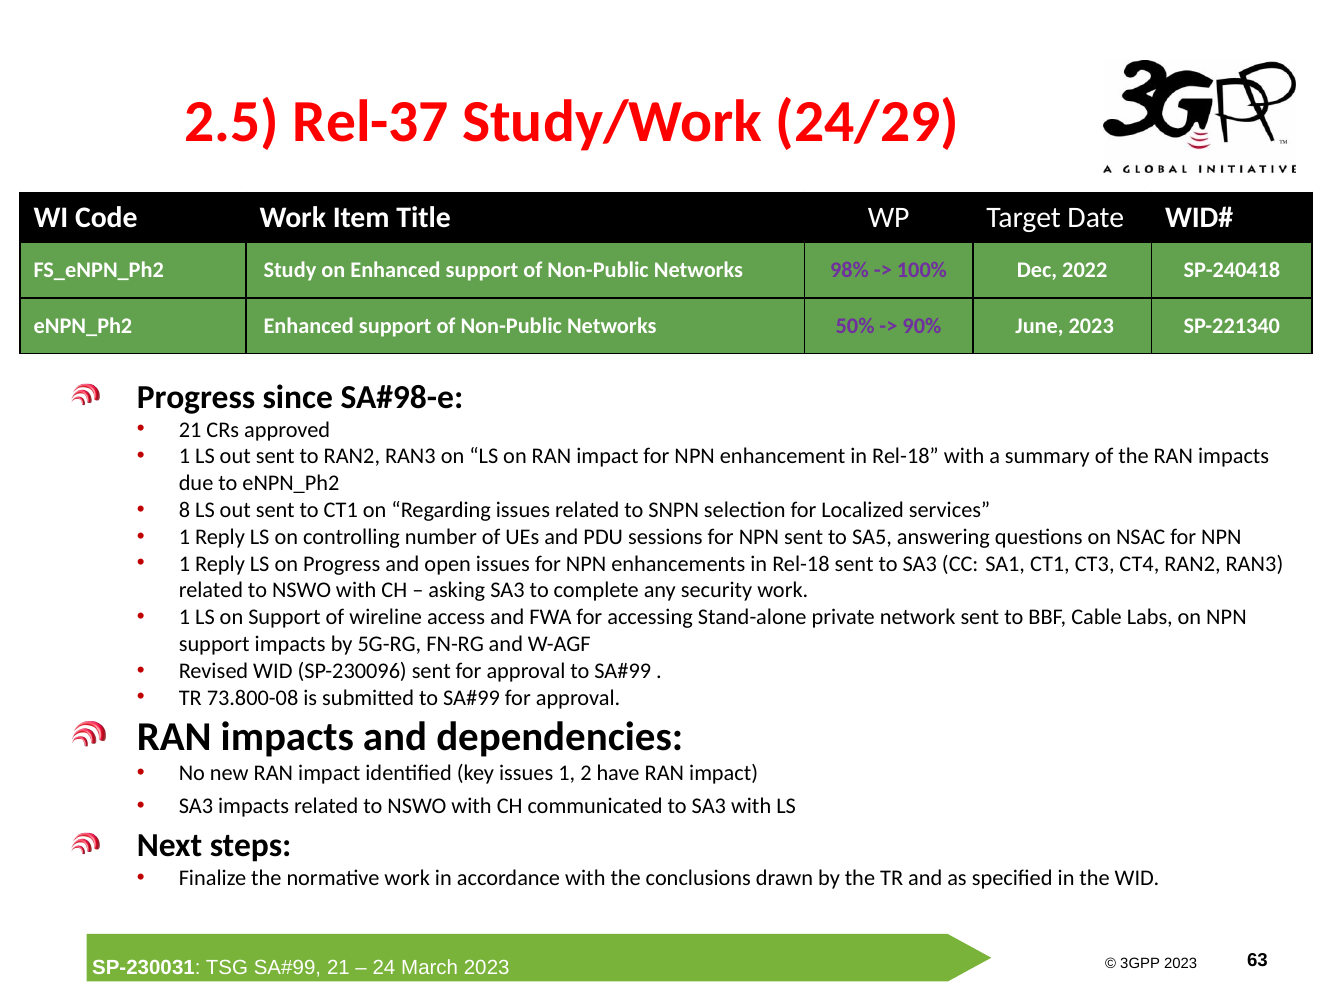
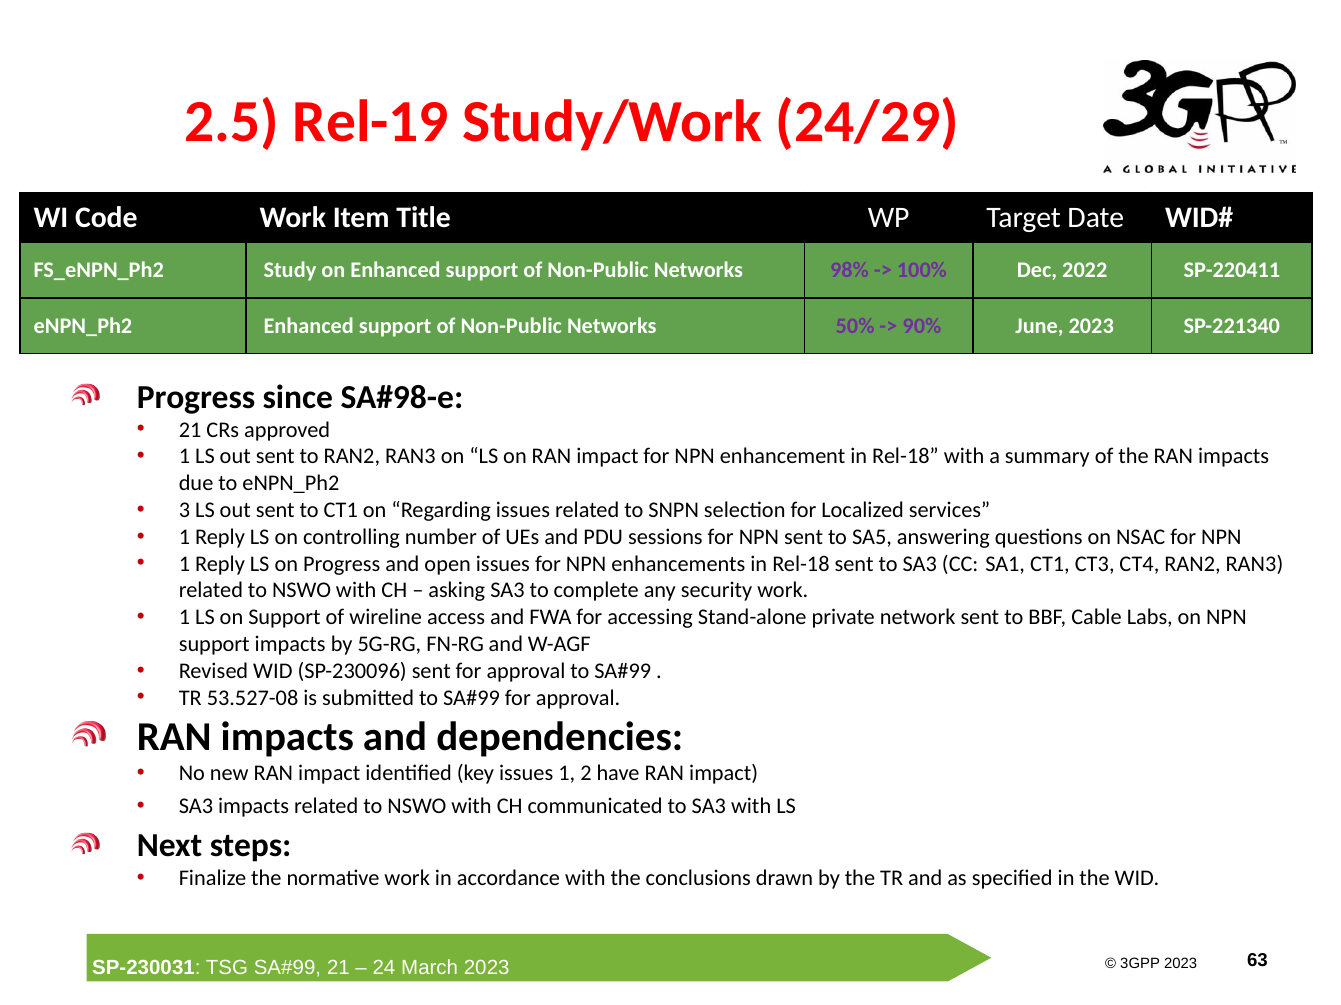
Rel-37: Rel-37 -> Rel-19
SP-240418: SP-240418 -> SP-220411
8: 8 -> 3
73.800-08: 73.800-08 -> 53.527-08
